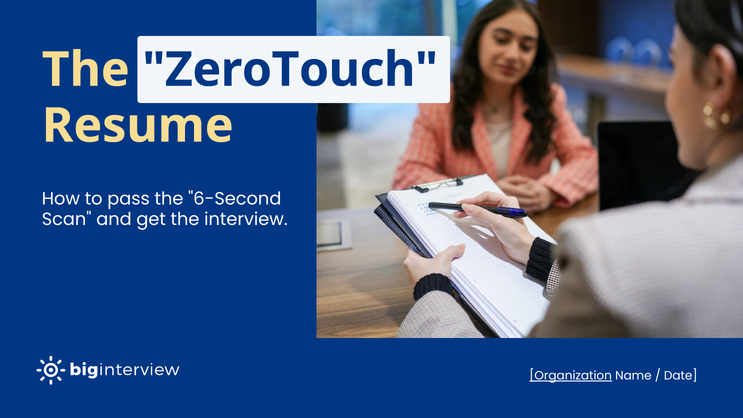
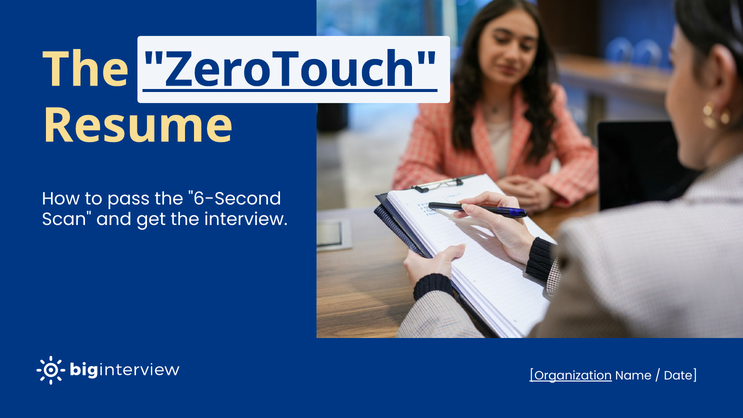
ZeroTouch underline: none -> present
